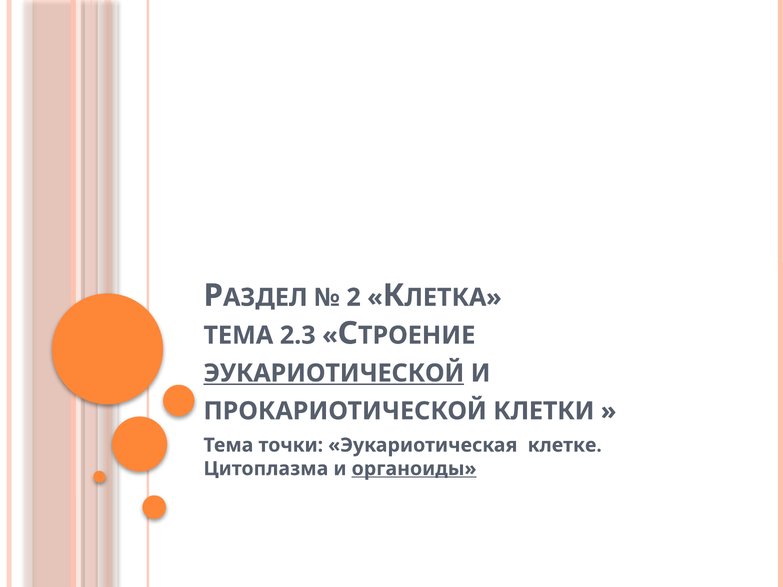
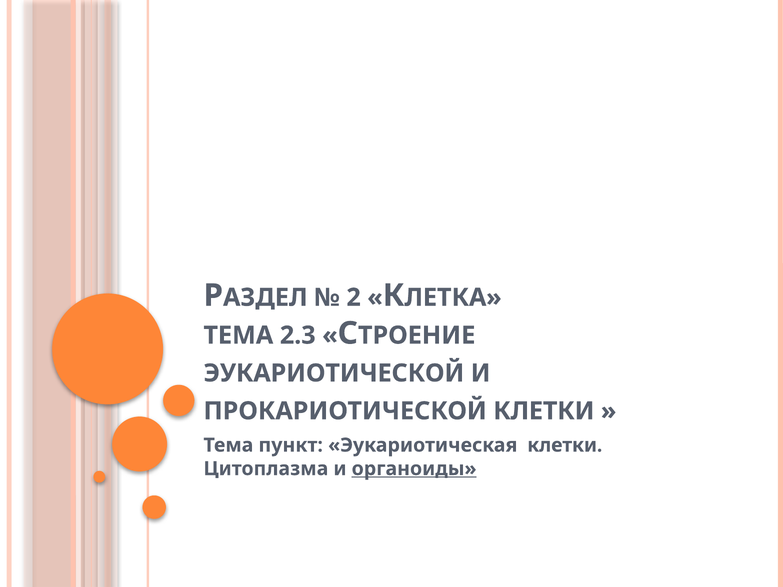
ЭУКАРИОТИЧЕСКОЙ underline: present -> none
точки: точки -> пункт
Эукариотическая клетке: клетке -> клетки
